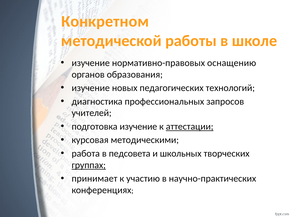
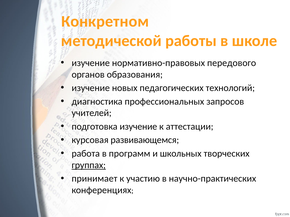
оснащению: оснащению -> передового
аттестации underline: present -> none
методическими: методическими -> развивающемся
педсовета: педсовета -> программ
